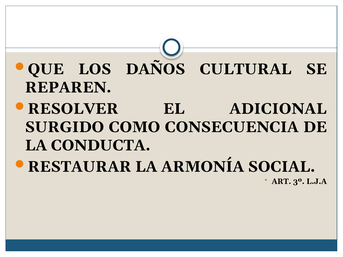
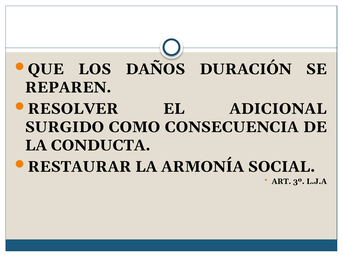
CULTURAL: CULTURAL -> DURACIÓN
